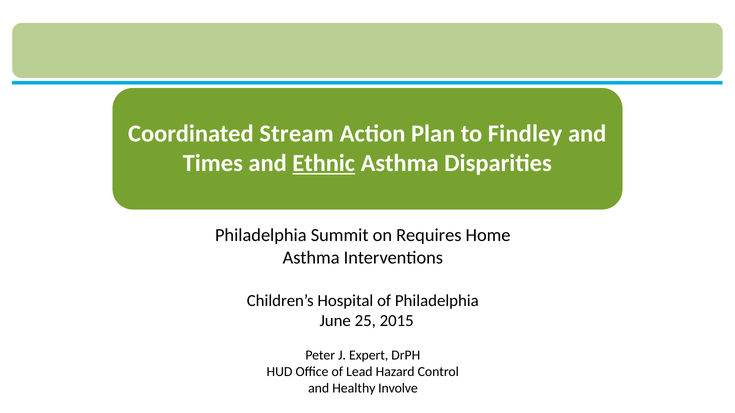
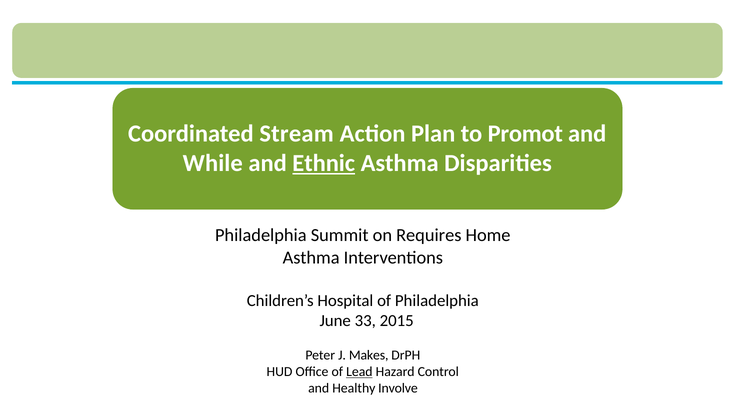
Findley: Findley -> Promot
Times: Times -> While
25: 25 -> 33
Expert: Expert -> Makes
Lead underline: none -> present
